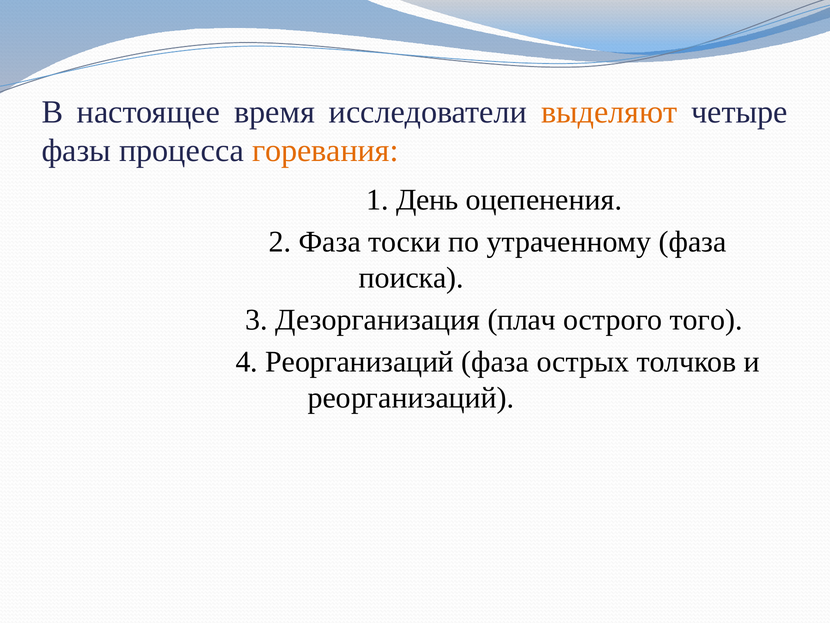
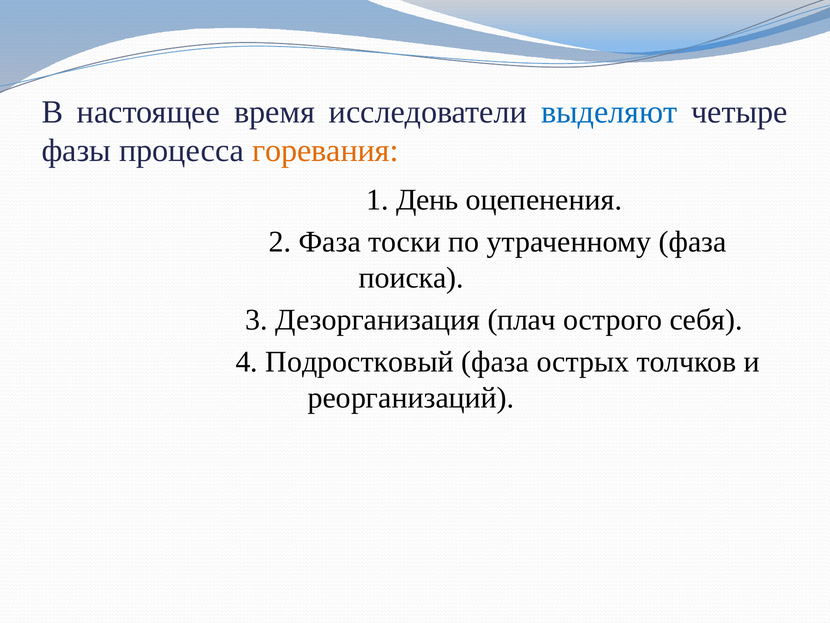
выделяют colour: orange -> blue
того: того -> себя
4 Реорганизаций: Реорганизаций -> Подростковый
